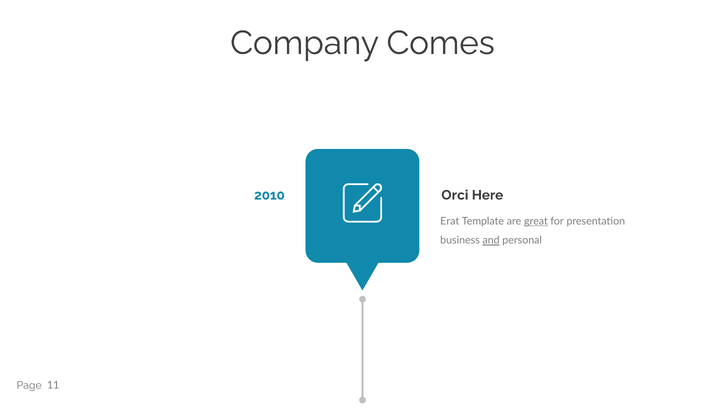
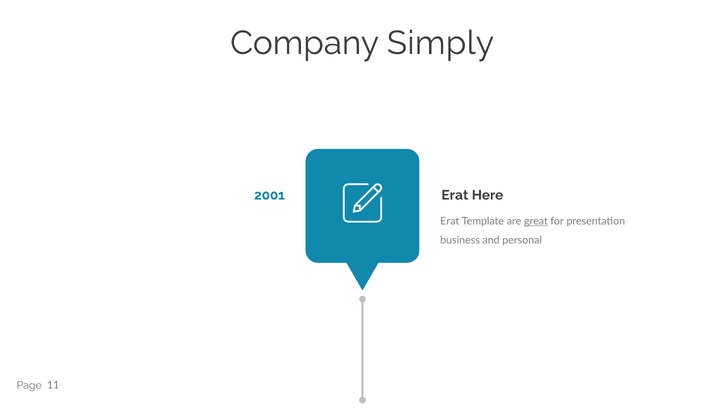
Comes: Comes -> Simply
2010: 2010 -> 2001
Orci at (455, 195): Orci -> Erat
and underline: present -> none
